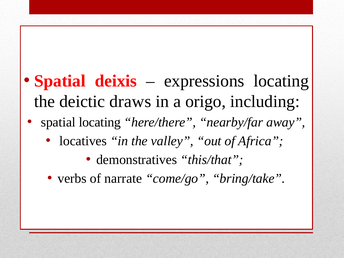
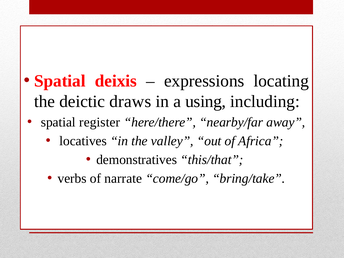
origo: origo -> using
spatial locating: locating -> register
